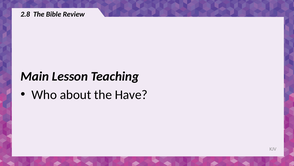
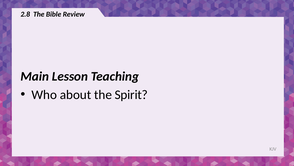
Have: Have -> Spirit
